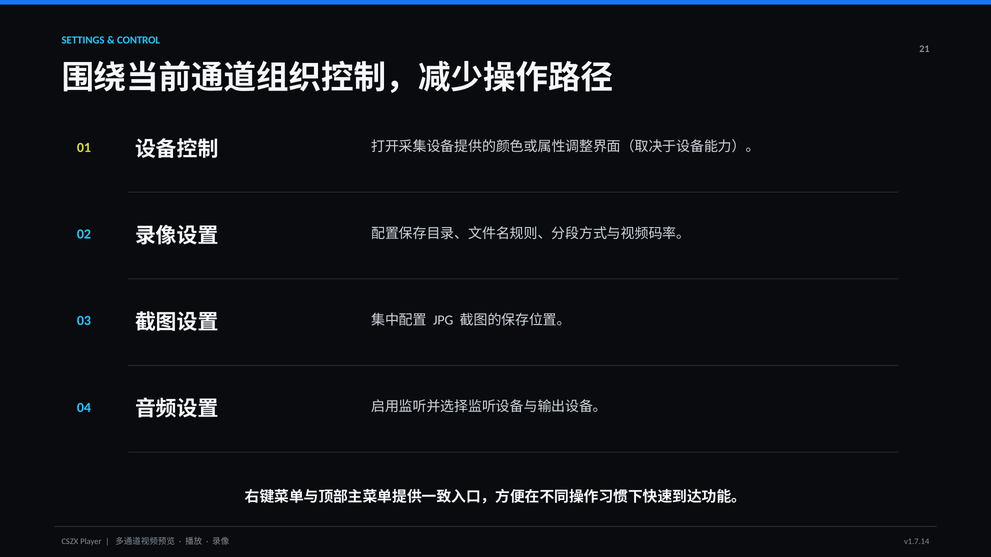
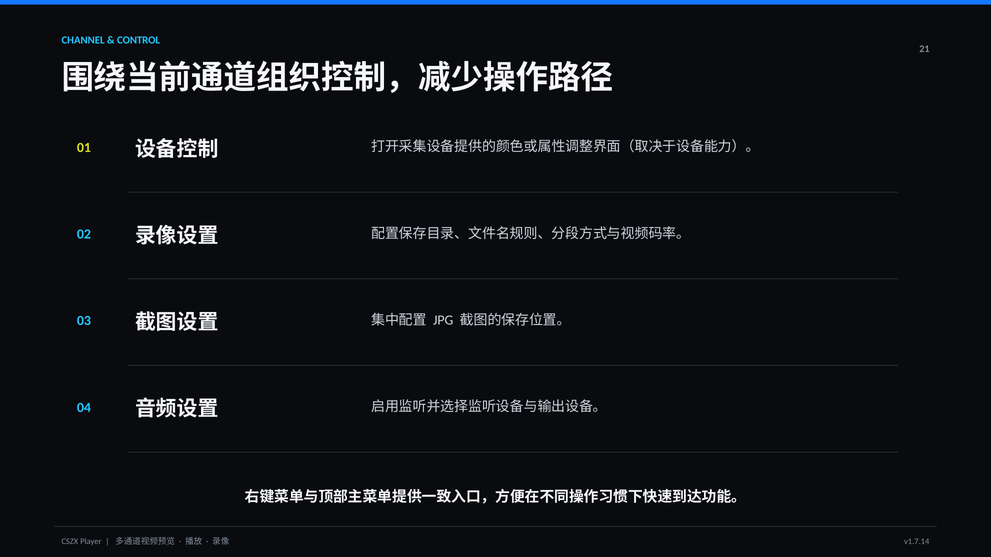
SETTINGS: SETTINGS -> CHANNEL
